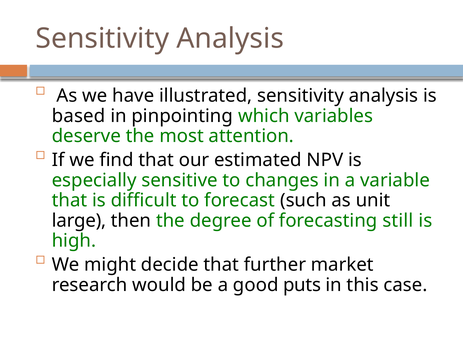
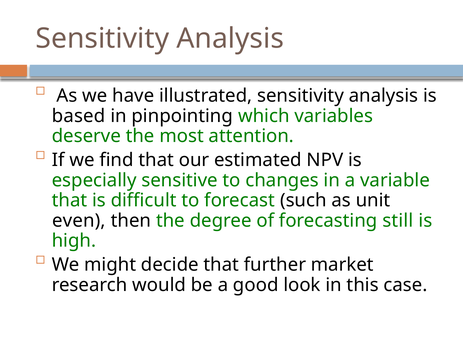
large: large -> even
puts: puts -> look
